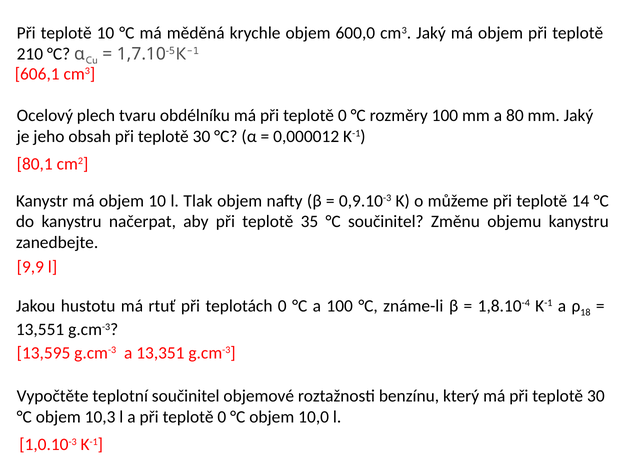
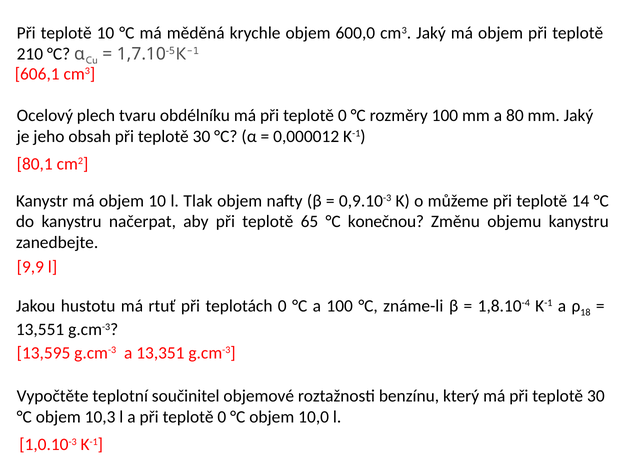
35: 35 -> 65
°C součinitel: součinitel -> konečnou
